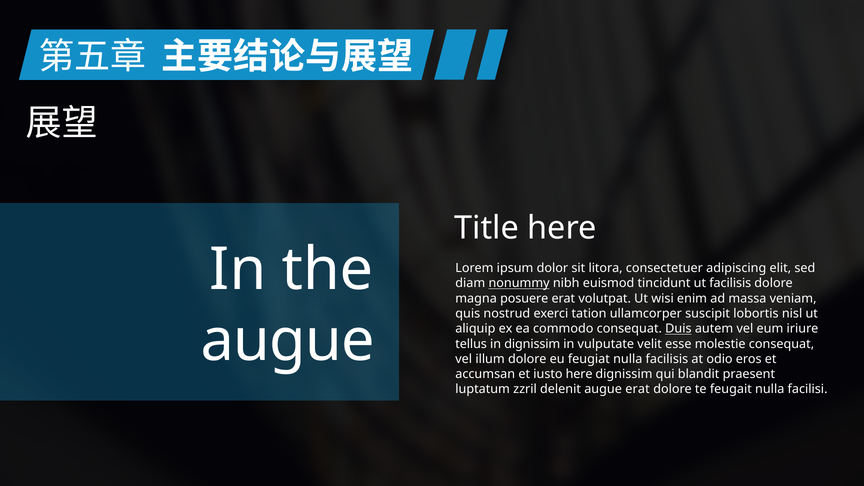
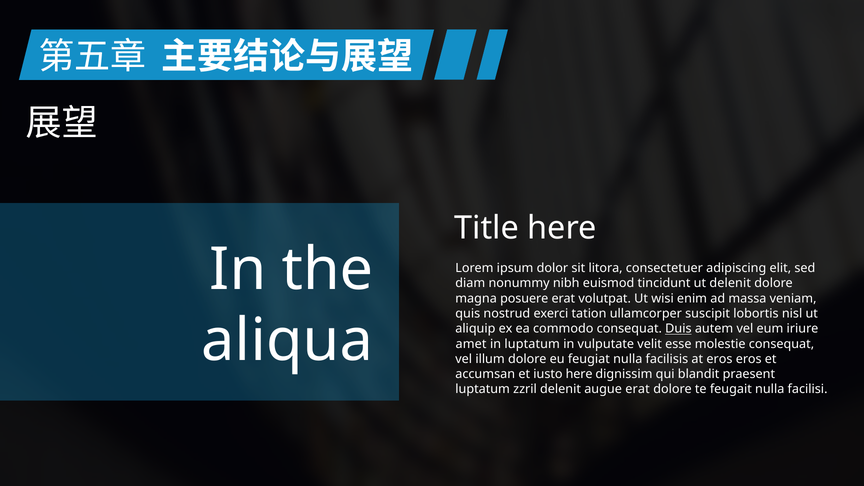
nonummy underline: present -> none
ut facilisis: facilisis -> delenit
augue at (288, 341): augue -> aliqua
tellus: tellus -> amet
in dignissim: dignissim -> luptatum
at odio: odio -> eros
